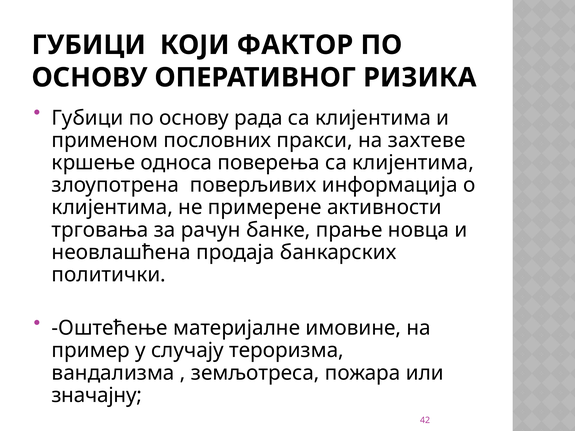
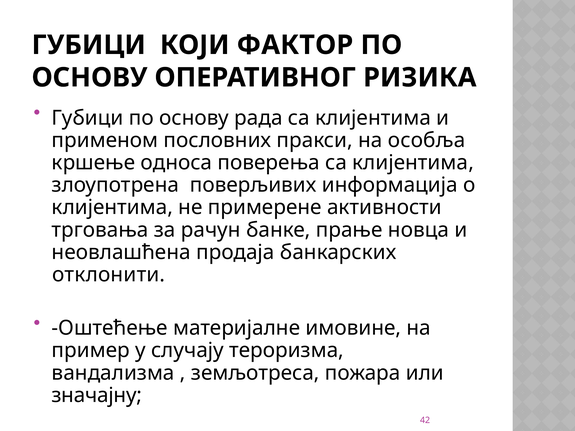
захтеве: захтеве -> особља
политички: политички -> отклонити
